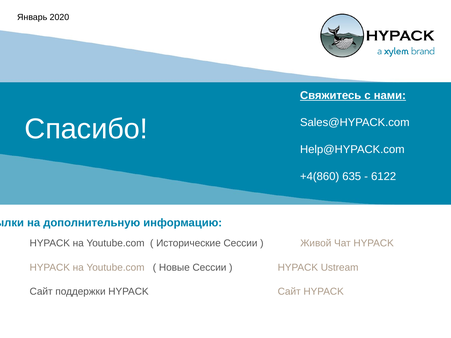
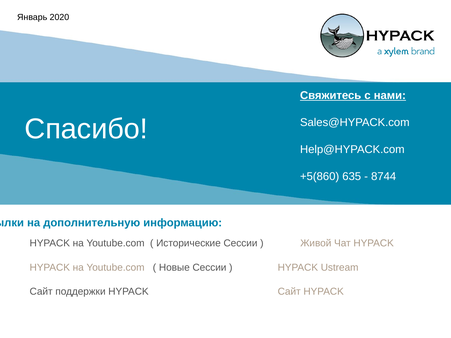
+4(860: +4(860 -> +5(860
6122: 6122 -> 8744
